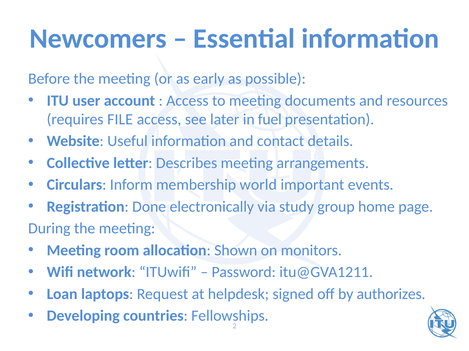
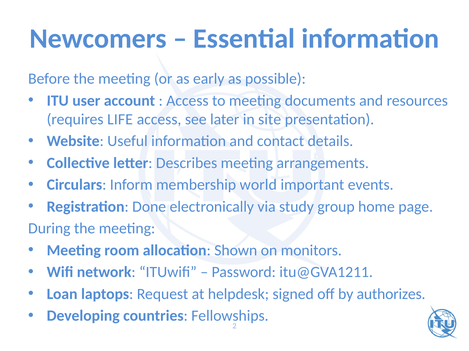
FILE: FILE -> LIFE
fuel: fuel -> site
